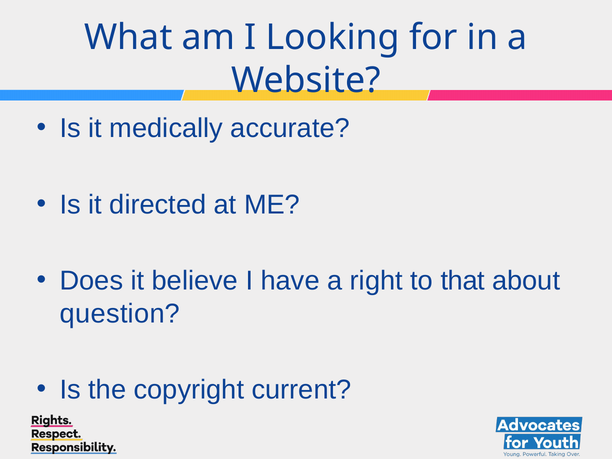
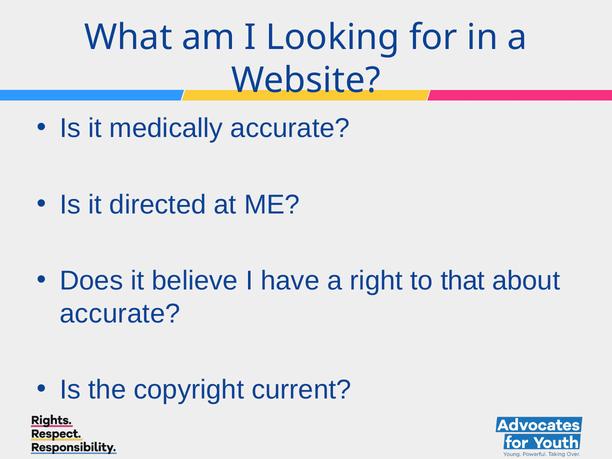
question at (120, 314): question -> accurate
